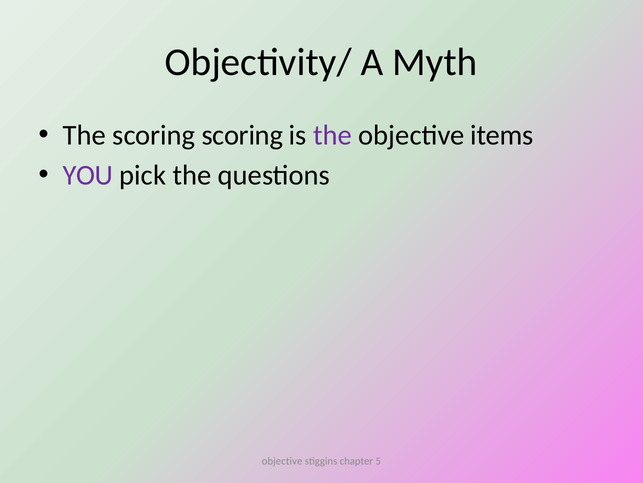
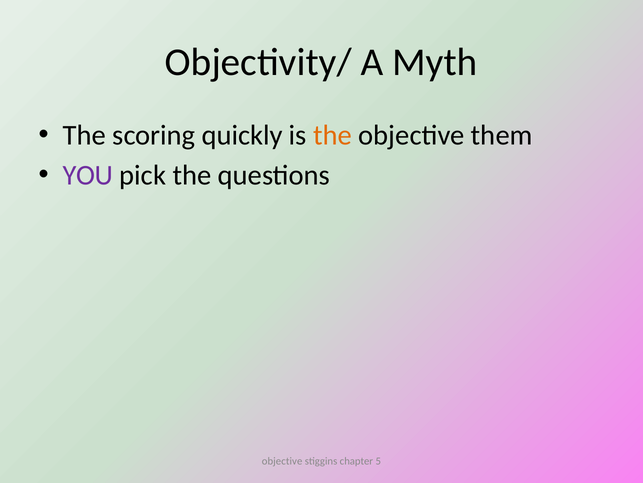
scoring scoring: scoring -> quickly
the at (332, 135) colour: purple -> orange
items: items -> them
